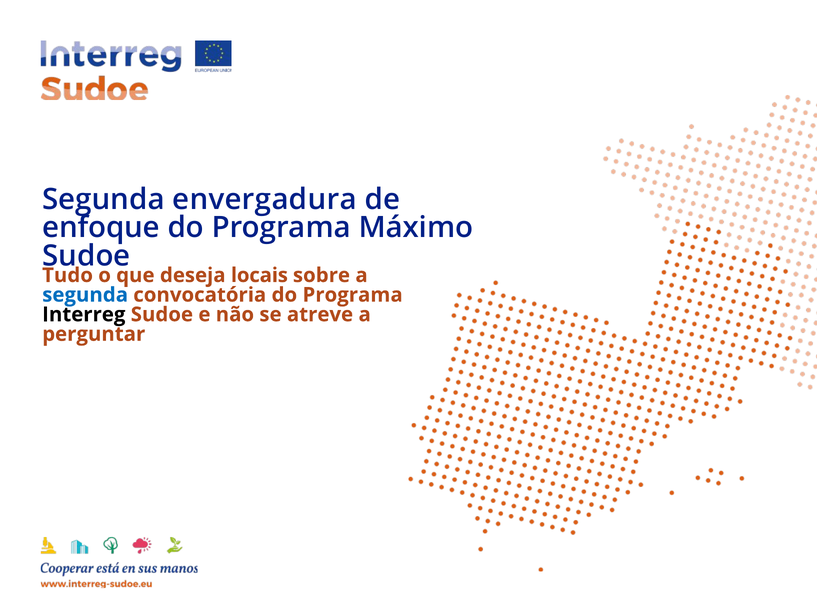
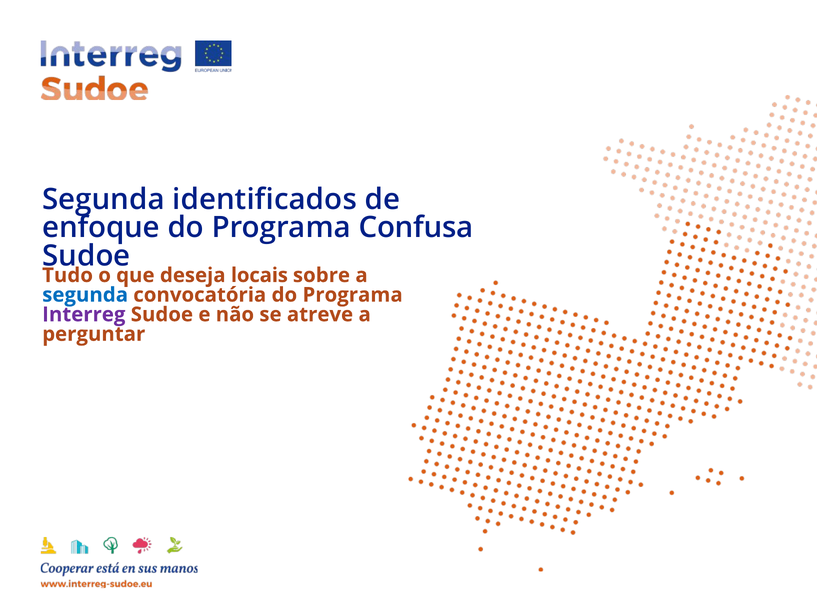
envergadura: envergadura -> identificados
Máximo: Máximo -> Confusa
Interreg colour: black -> purple
